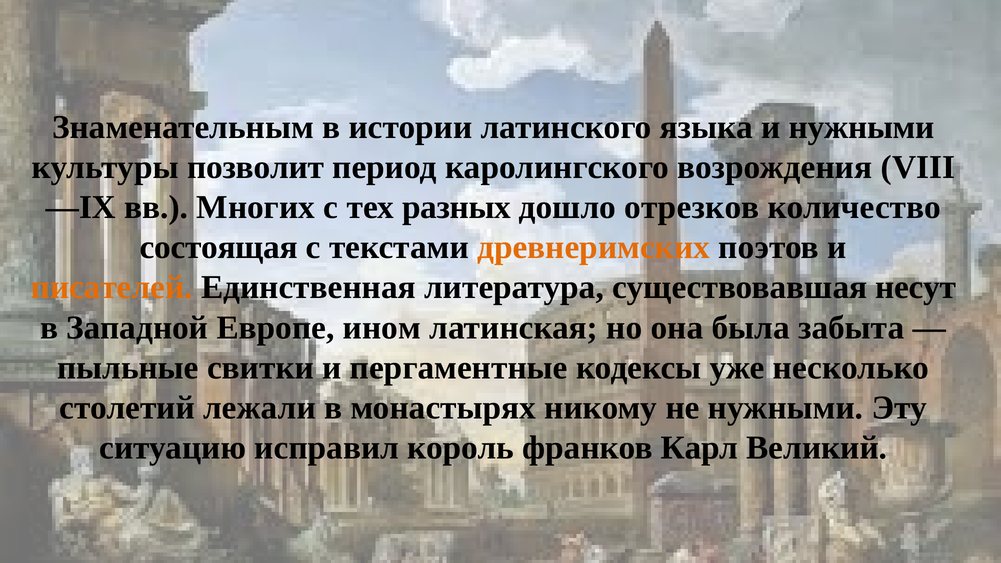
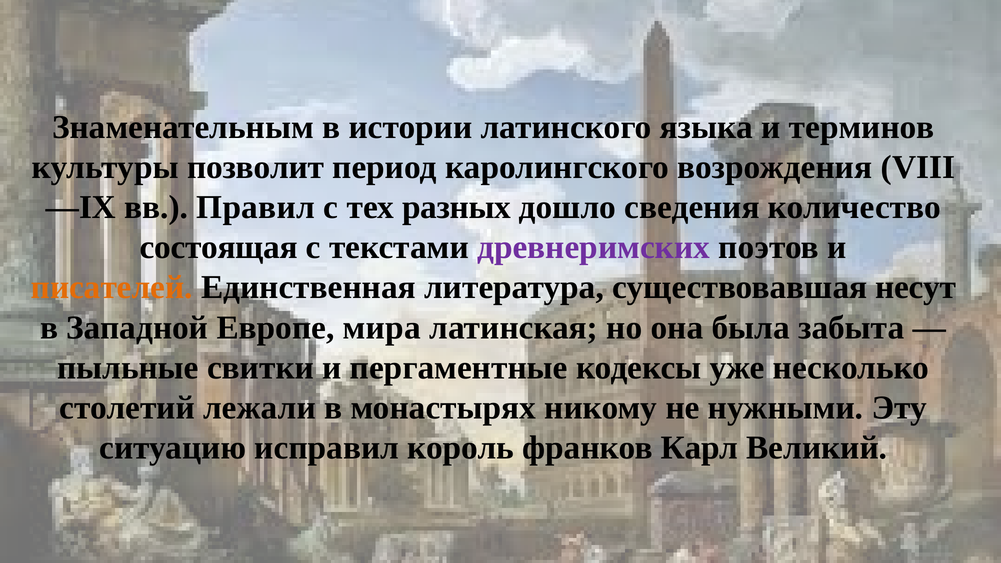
и нужными: нужными -> терминов
Многих: Многих -> Правил
отрезков: отрезков -> сведения
древнеримских colour: orange -> purple
ином: ином -> мира
